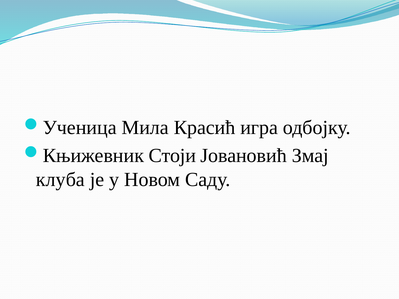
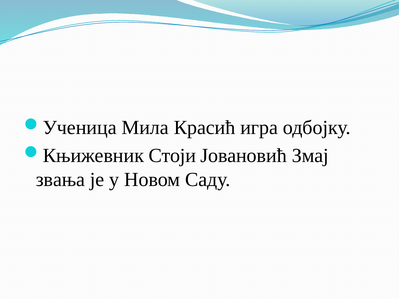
клуба: клуба -> звања
